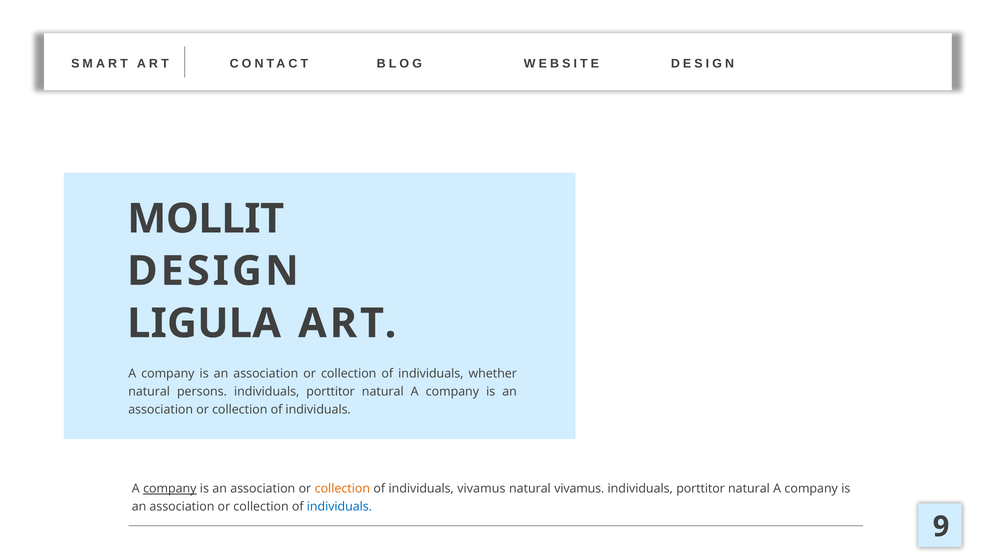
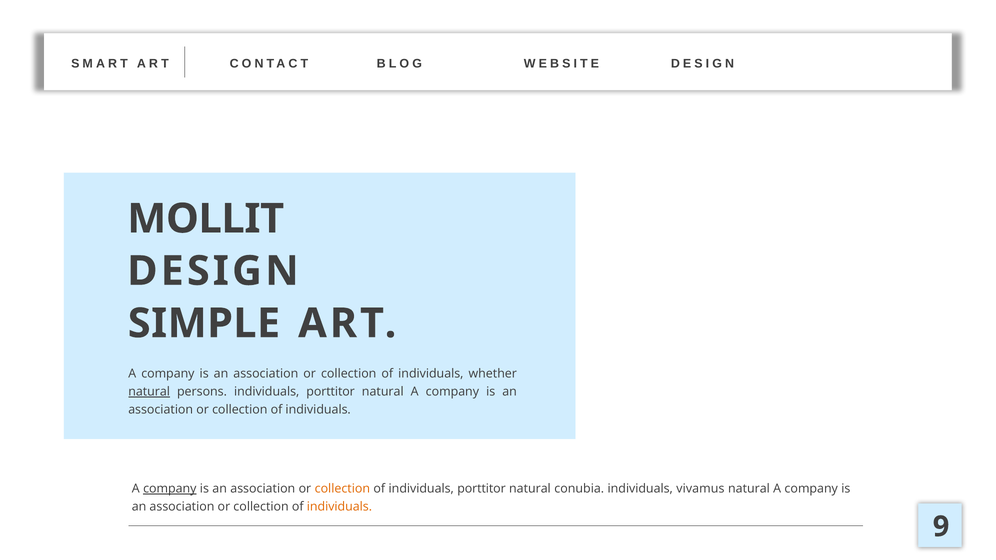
LIGULA: LIGULA -> SIMPLE
natural at (149, 392) underline: none -> present
of individuals vivamus: vivamus -> porttitor
natural vivamus: vivamus -> conubia
porttitor at (701, 489): porttitor -> vivamus
individuals at (339, 507) colour: blue -> orange
